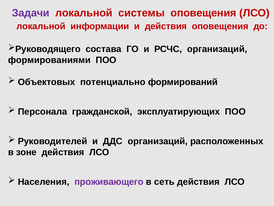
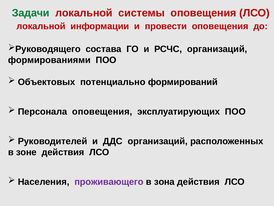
Задачи colour: purple -> green
и действия: действия -> провести
Персонала гражданской: гражданской -> оповещения
сеть: сеть -> зона
